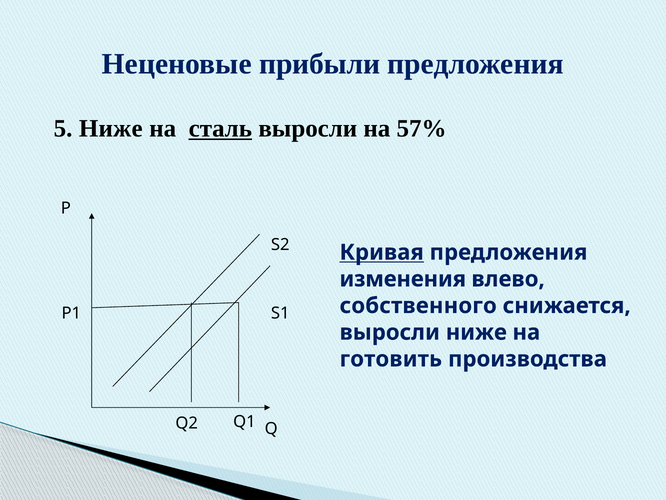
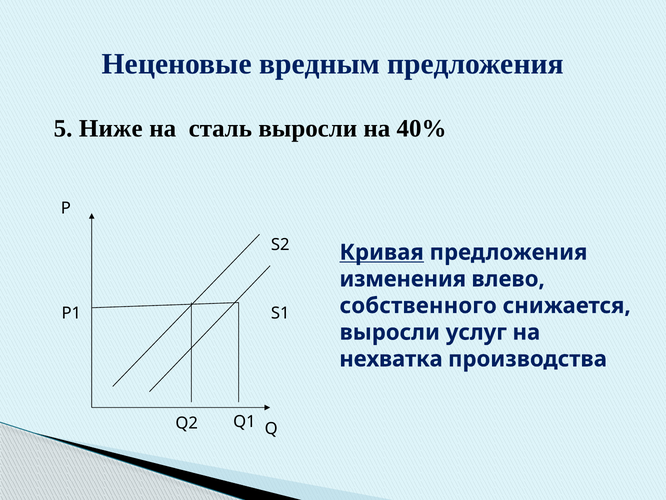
прибыли: прибыли -> вредным
сталь underline: present -> none
57%: 57% -> 40%
выросли ниже: ниже -> услуг
готовить: готовить -> нехватка
